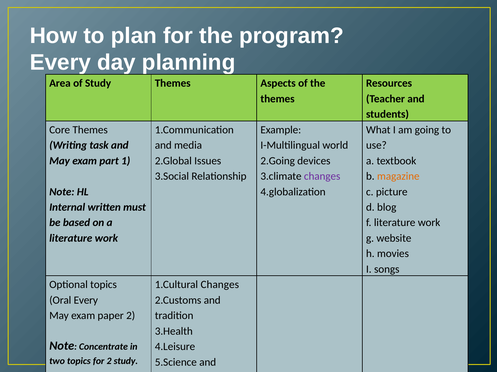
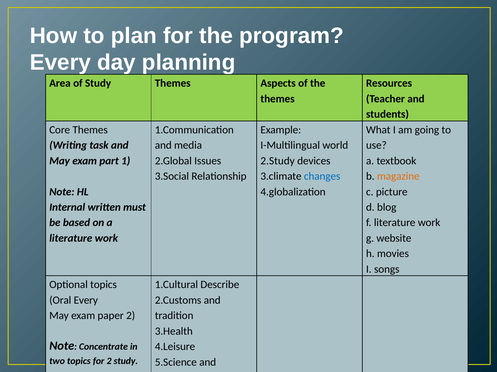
2.Going: 2.Going -> 2.Study
changes at (322, 177) colour: purple -> blue
1.Cultural Changes: Changes -> Describe
